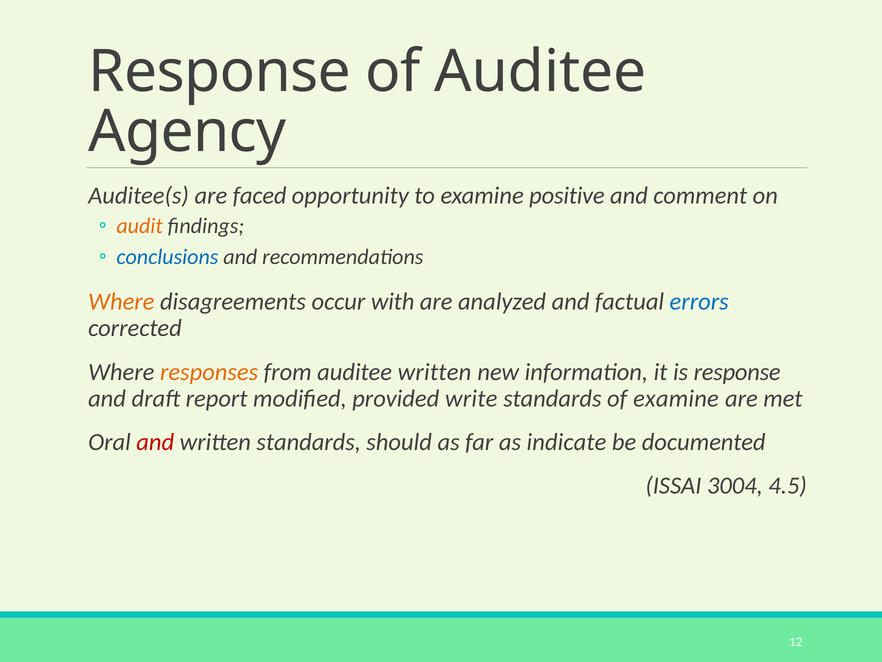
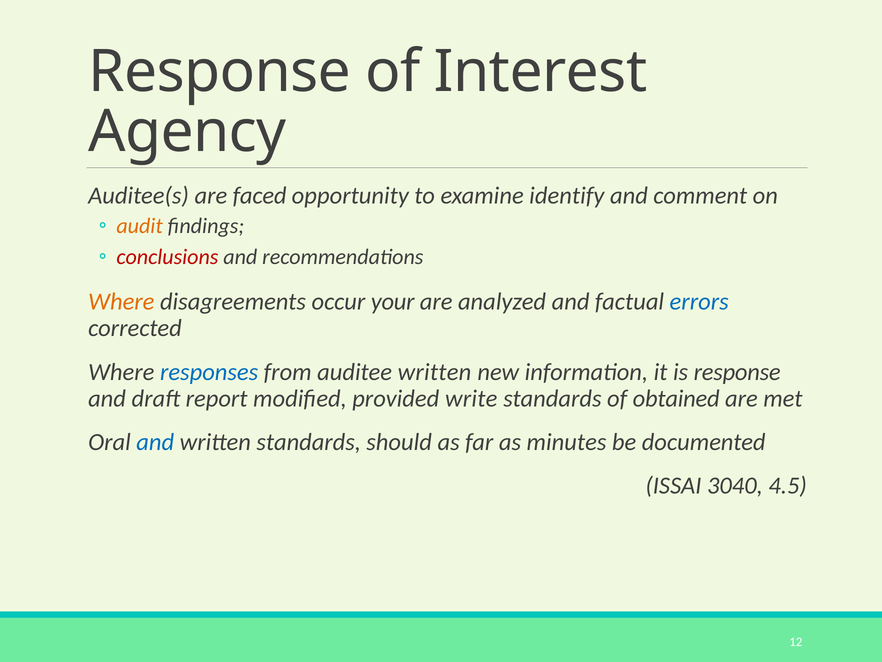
of Auditee: Auditee -> Interest
positive: positive -> identify
conclusions colour: blue -> red
with: with -> your
responses colour: orange -> blue
of examine: examine -> obtained
and at (155, 442) colour: red -> blue
indicate: indicate -> minutes
3004: 3004 -> 3040
